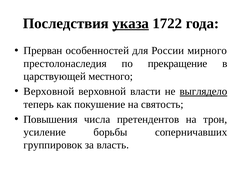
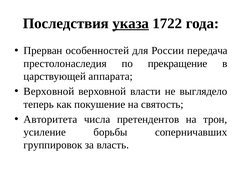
мирного: мирного -> передача
местного: местного -> аппарата
выглядело underline: present -> none
Повышения: Повышения -> Авторитета
